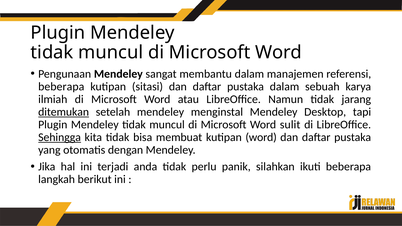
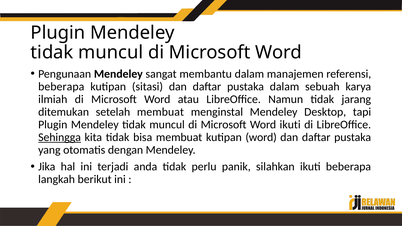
ditemukan underline: present -> none
setelah mendeley: mendeley -> membuat
Word sulit: sulit -> ikuti
